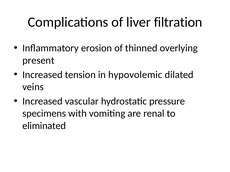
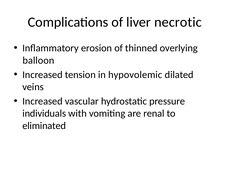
filtration: filtration -> necrotic
present: present -> balloon
specimens: specimens -> individuals
